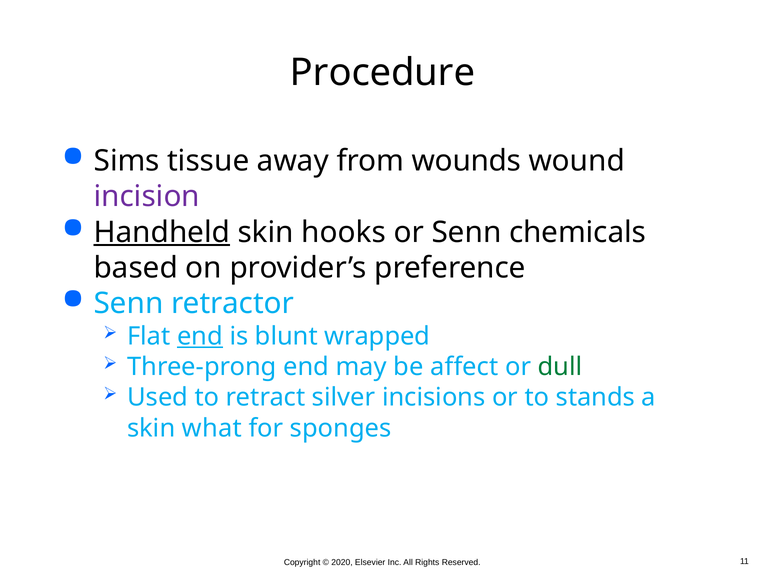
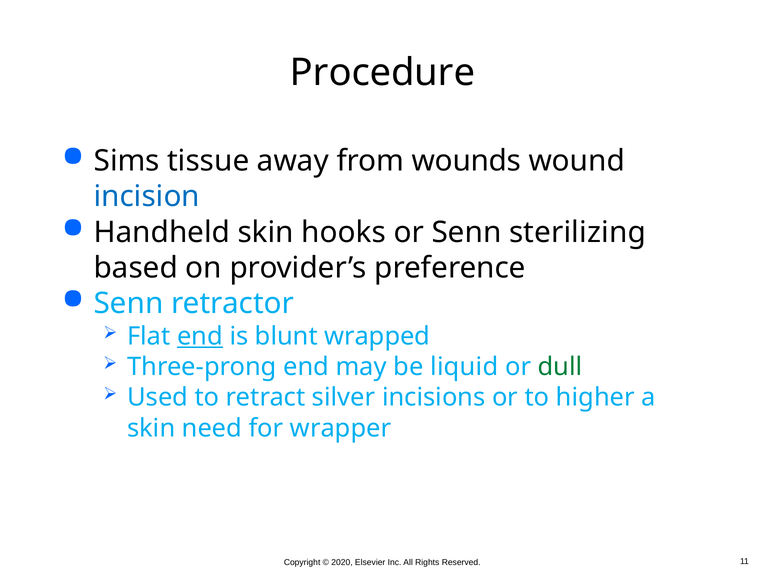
incision colour: purple -> blue
Handheld underline: present -> none
chemicals: chemicals -> sterilizing
affect: affect -> liquid
stands: stands -> higher
what: what -> need
sponges: sponges -> wrapper
